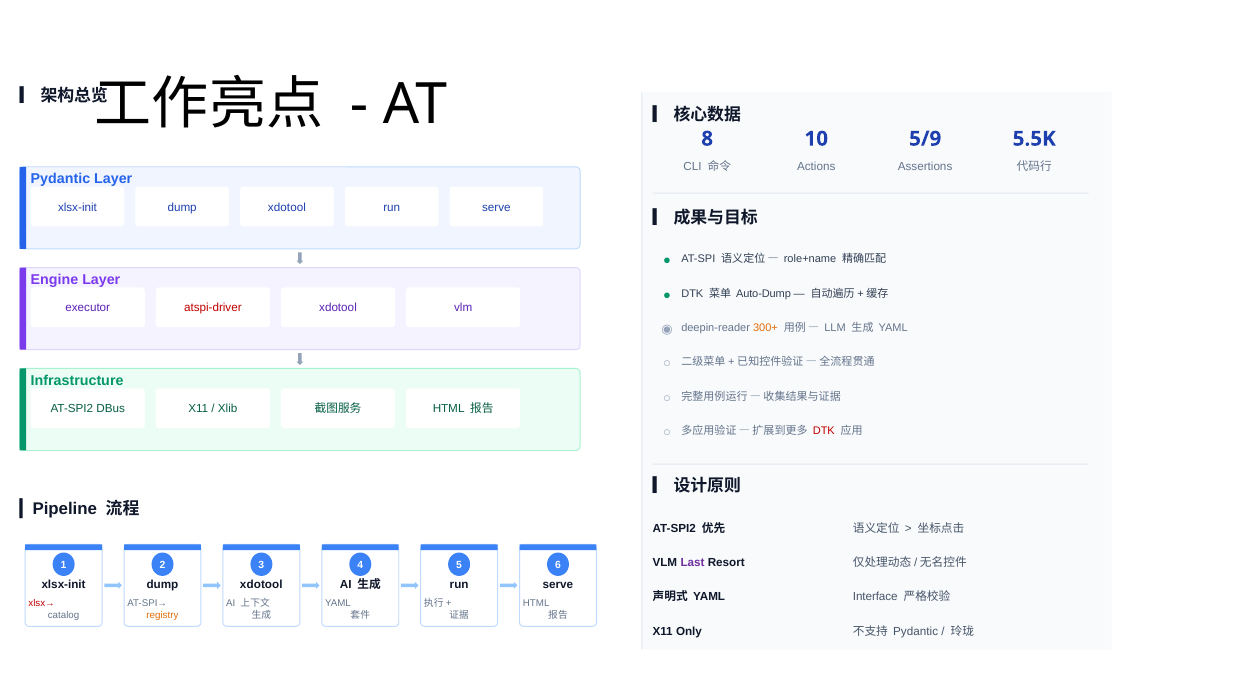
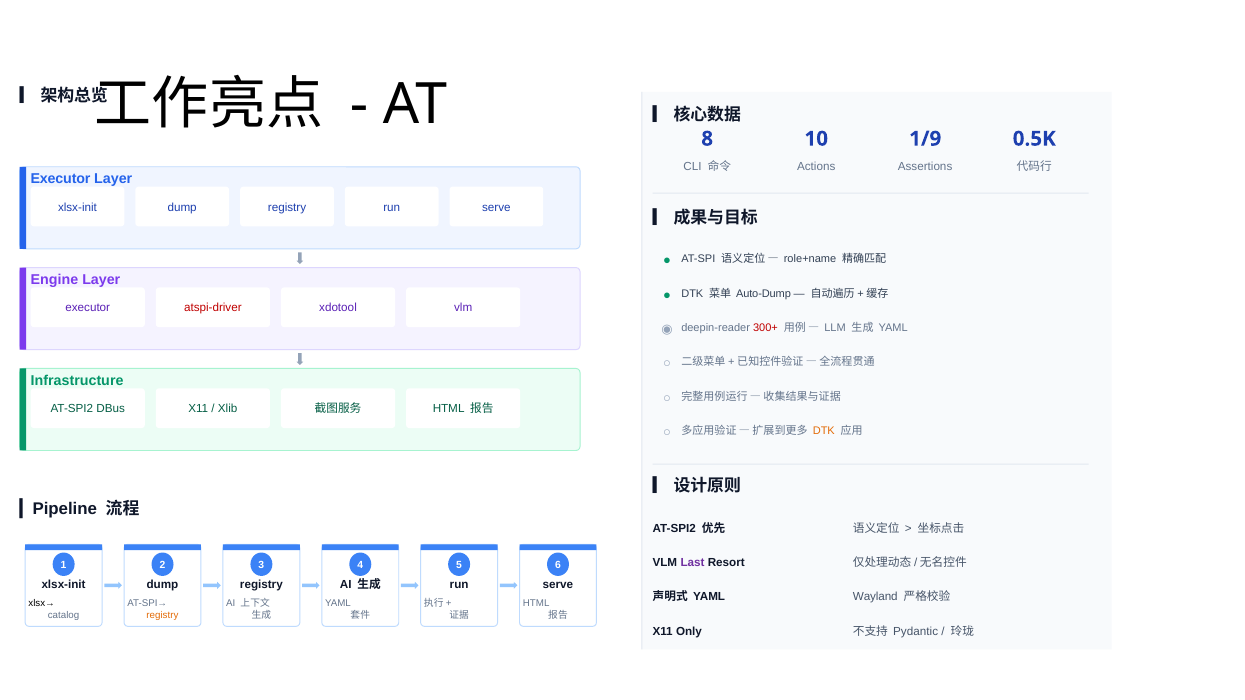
5/9: 5/9 -> 1/9
5.5K: 5.5K -> 0.5K
Pydantic at (60, 179): Pydantic -> Executor
dump xdotool: xdotool -> registry
300+ colour: orange -> red
DTK at (824, 431) colour: red -> orange
xdotool at (261, 585): xdotool -> registry
Interface: Interface -> Wayland
xlsx→ colour: red -> black
